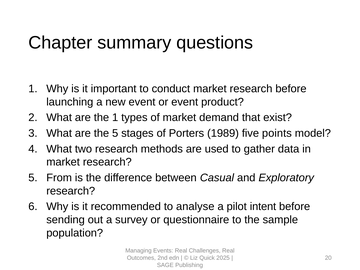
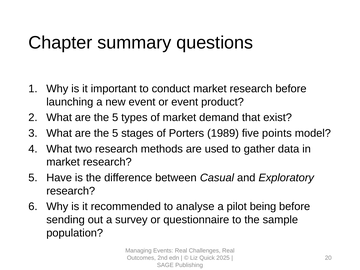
1 at (115, 118): 1 -> 5
From: From -> Have
intent: intent -> being
